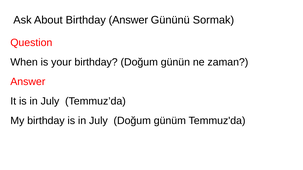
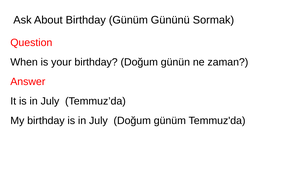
Birthday Answer: Answer -> Günüm
